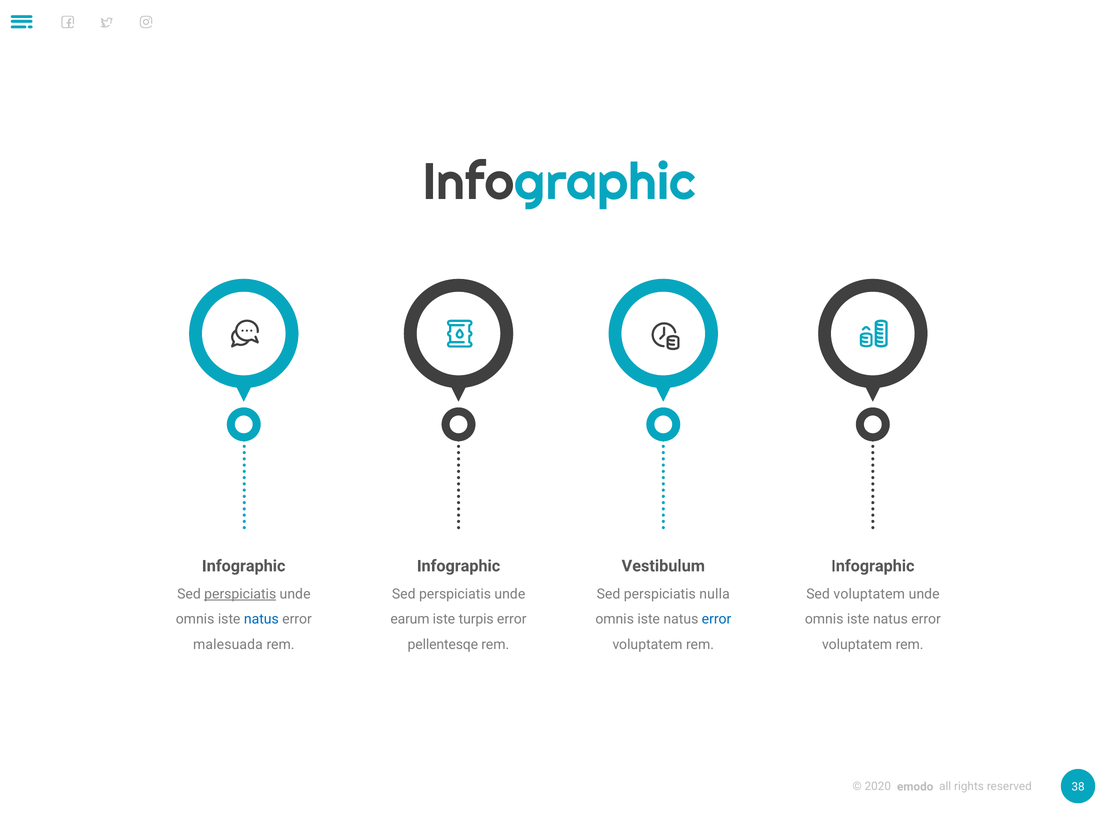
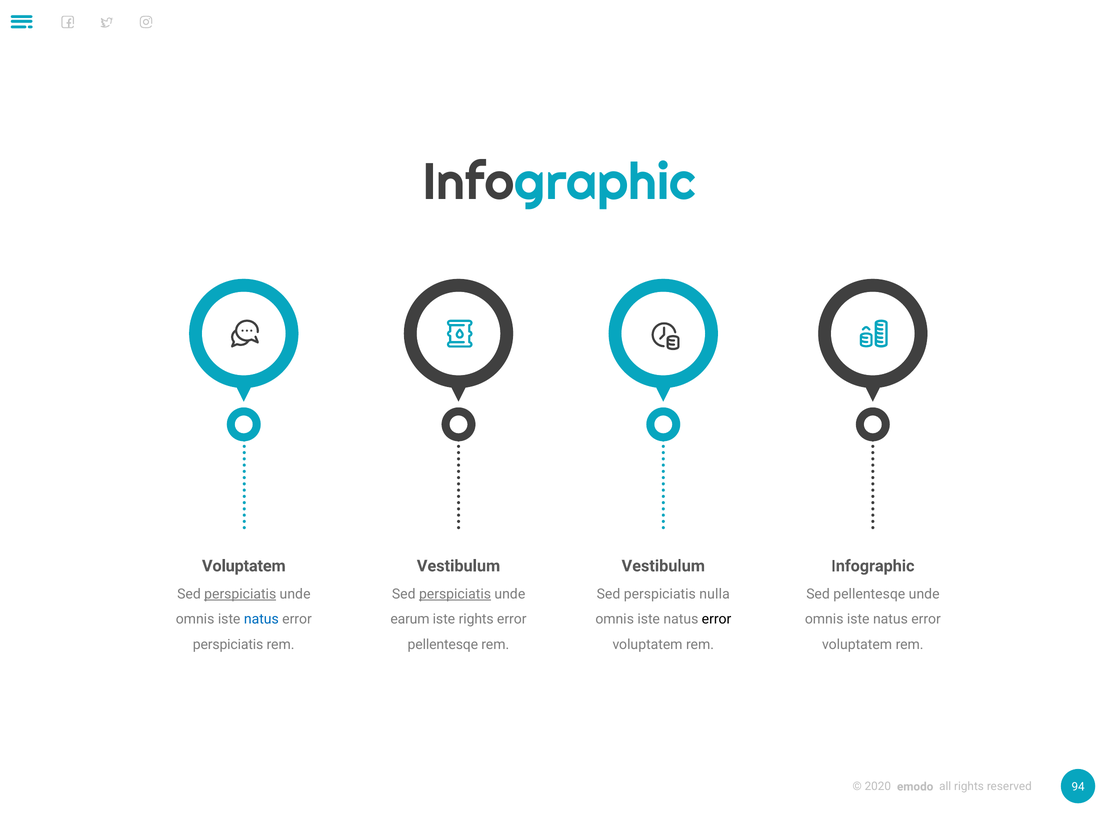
Infographic at (244, 566): Infographic -> Voluptatem
Infographic at (459, 566): Infographic -> Vestibulum
perspiciatis at (455, 594) underline: none -> present
Sed voluptatem: voluptatem -> pellentesqe
iste turpis: turpis -> rights
error at (717, 619) colour: blue -> black
malesuada at (228, 645): malesuada -> perspiciatis
38: 38 -> 94
